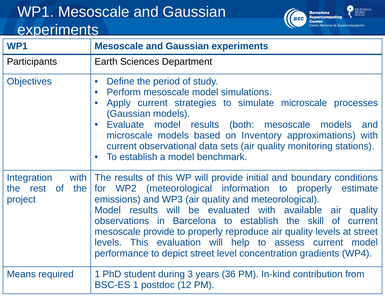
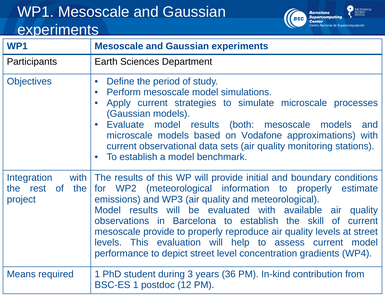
Inventory: Inventory -> Vodafone
